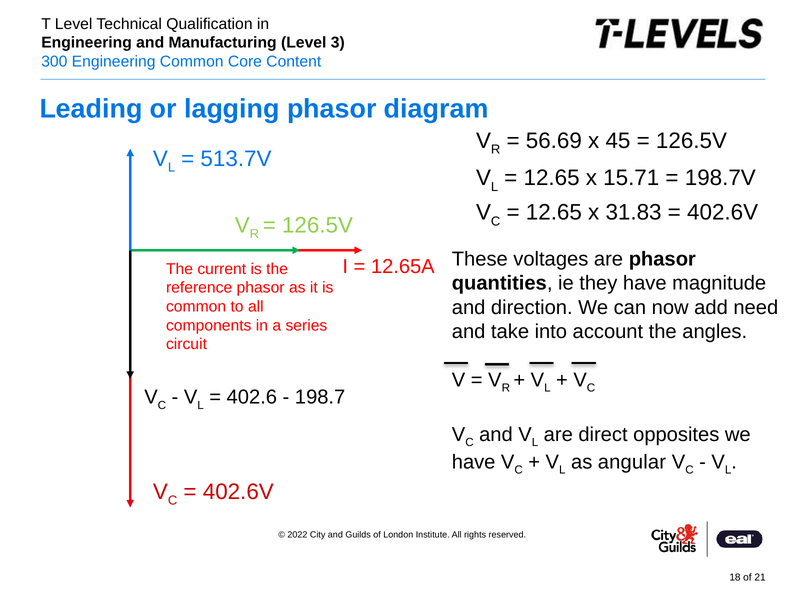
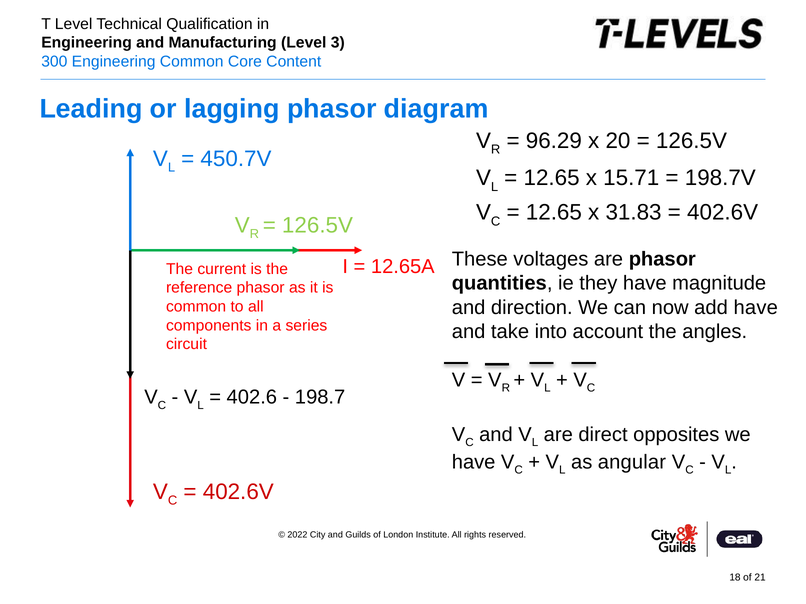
56.69: 56.69 -> 96.29
45: 45 -> 20
513.7V: 513.7V -> 450.7V
add need: need -> have
